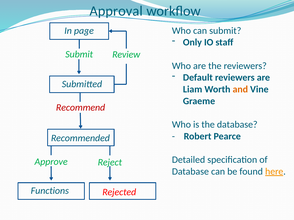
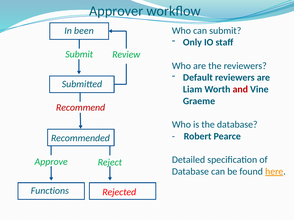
Approval: Approval -> Approver
page: page -> been
and colour: orange -> red
